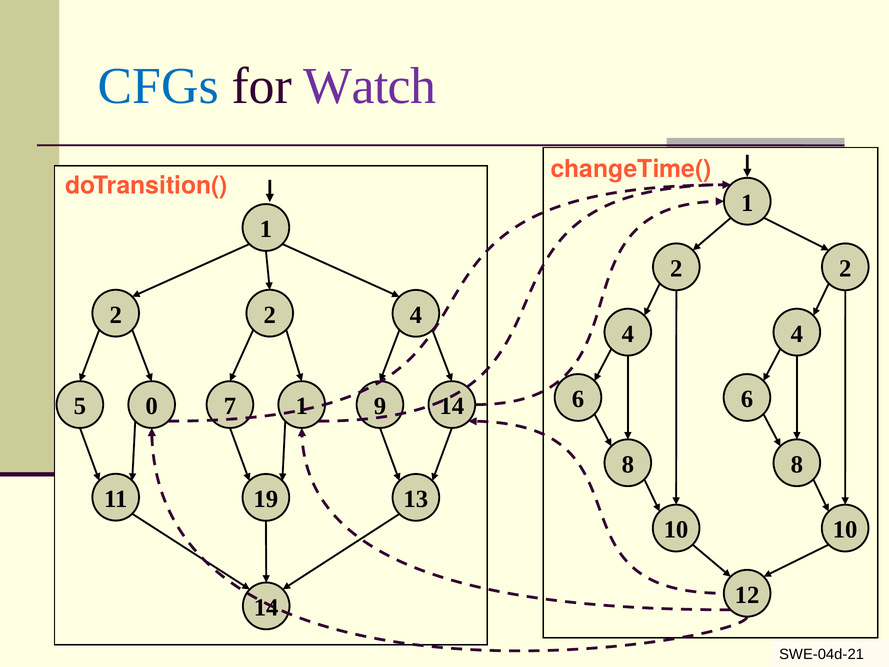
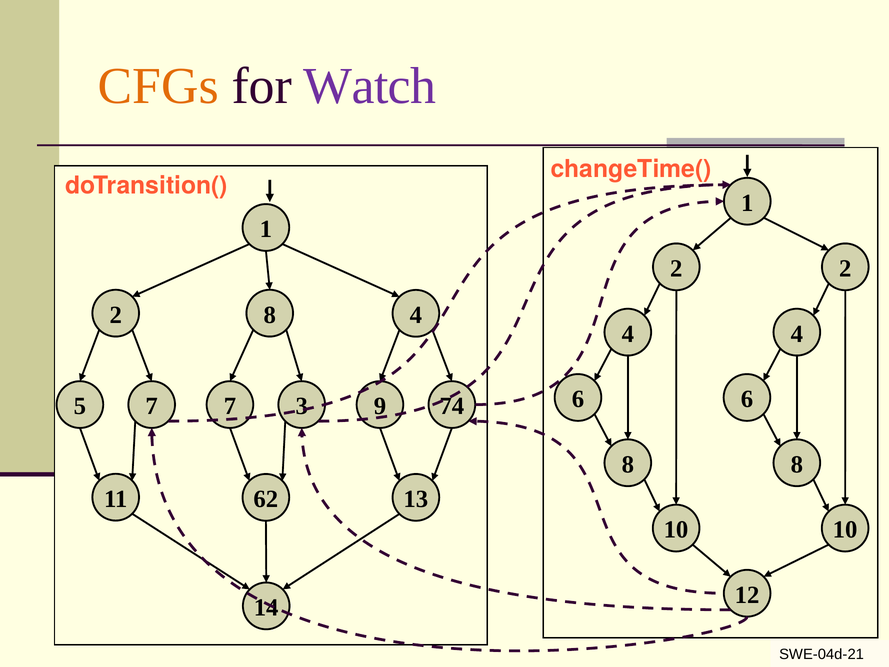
CFGs colour: blue -> orange
2 2: 2 -> 8
5 0: 0 -> 7
7 1: 1 -> 3
9 14: 14 -> 74
19: 19 -> 62
